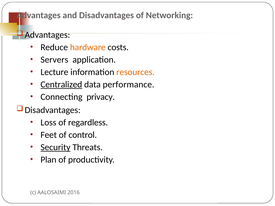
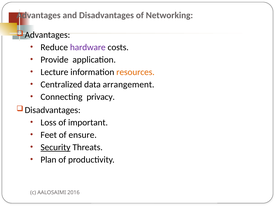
hardware colour: orange -> purple
Servers: Servers -> Provide
Centralized underline: present -> none
performance: performance -> arrangement
regardless: regardless -> important
control: control -> ensure
